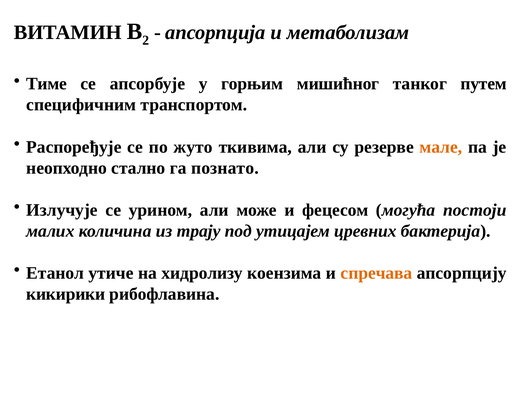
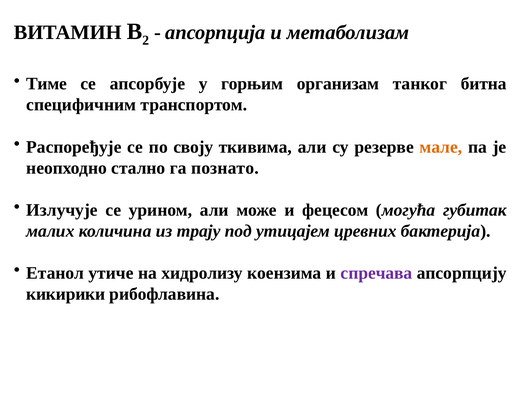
мишићног: мишићног -> организам
путем: путем -> битна
жуто: жуто -> своју
постоји: постоји -> губитак
спречава colour: orange -> purple
